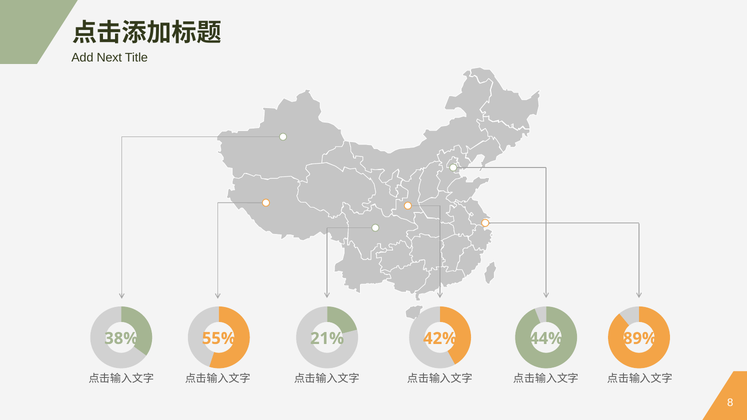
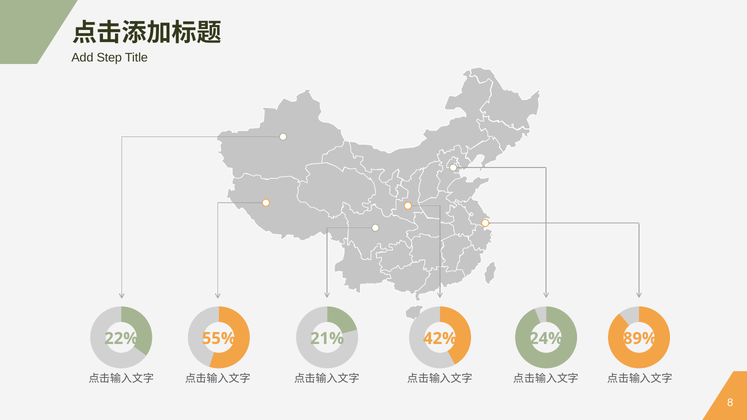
Next: Next -> Step
38%: 38% -> 22%
44%: 44% -> 24%
